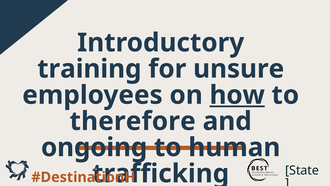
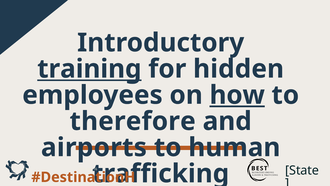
training underline: none -> present
unsure: unsure -> hidden
ongoing: ongoing -> airports
